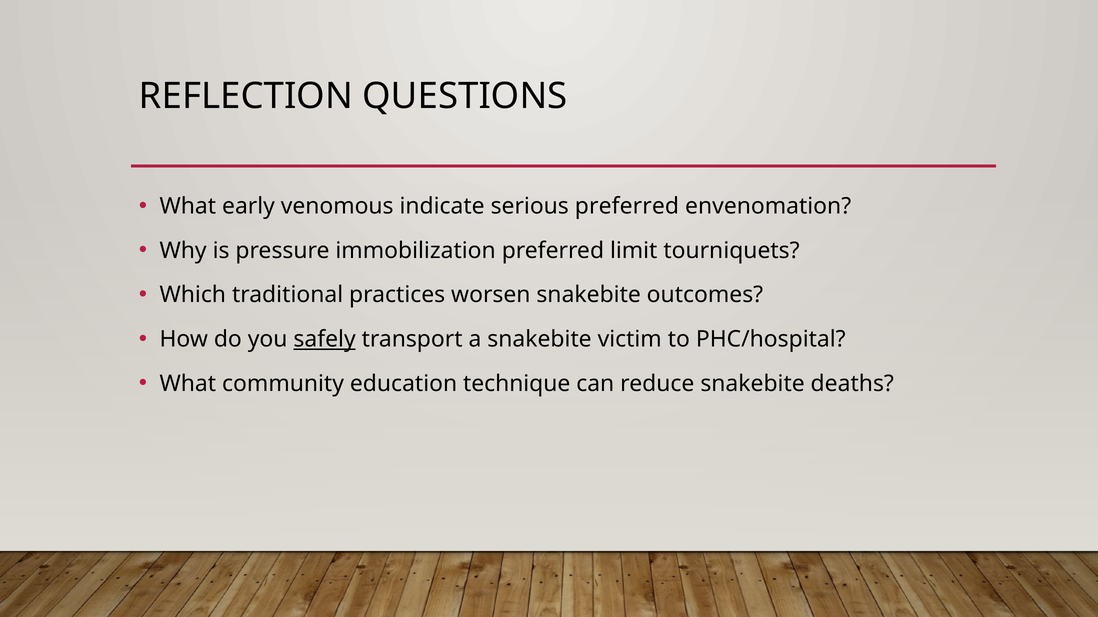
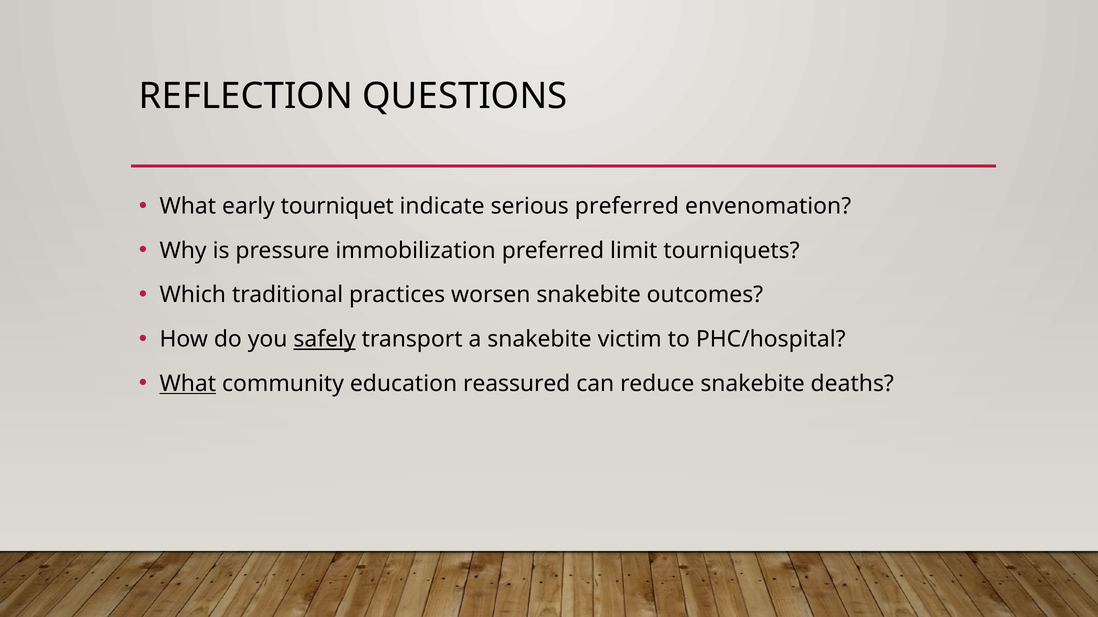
venomous: venomous -> tourniquet
What at (188, 384) underline: none -> present
technique: technique -> reassured
